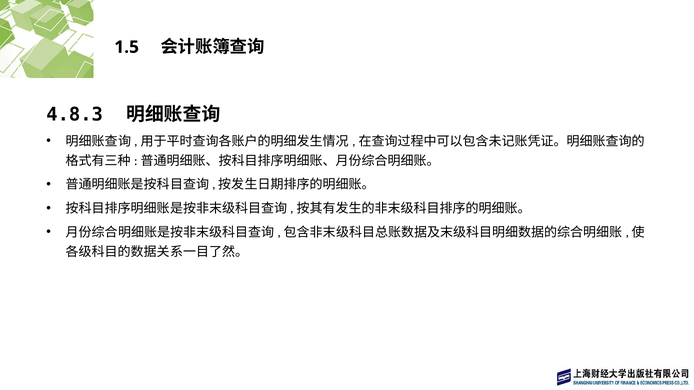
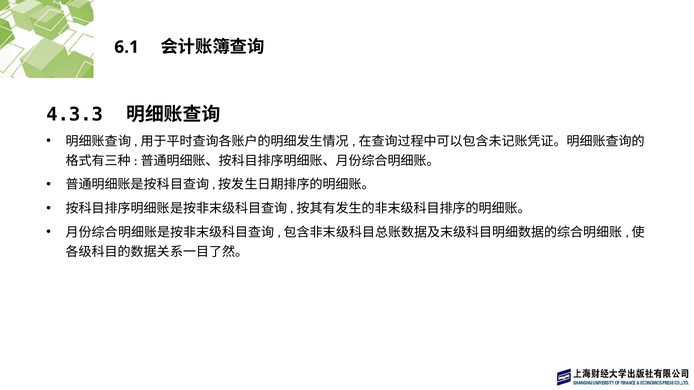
1.5: 1.5 -> 6.1
4.8.3: 4.8.3 -> 4.3.3
